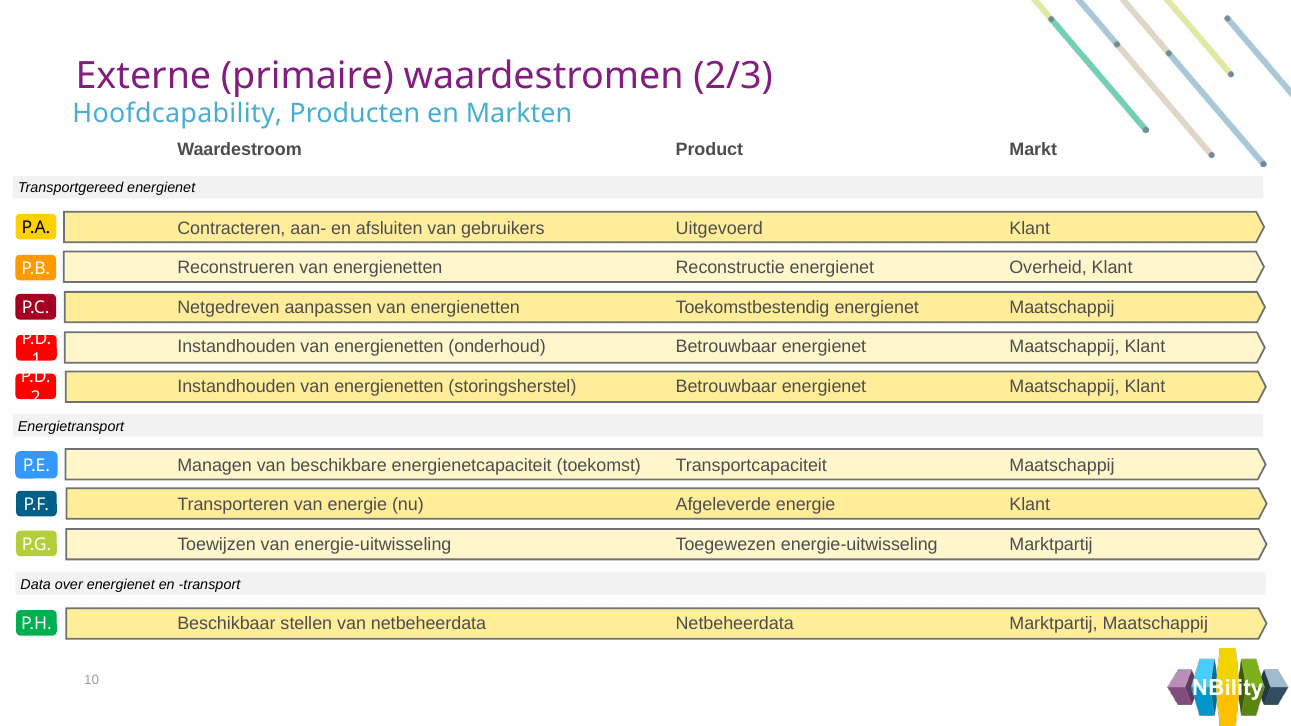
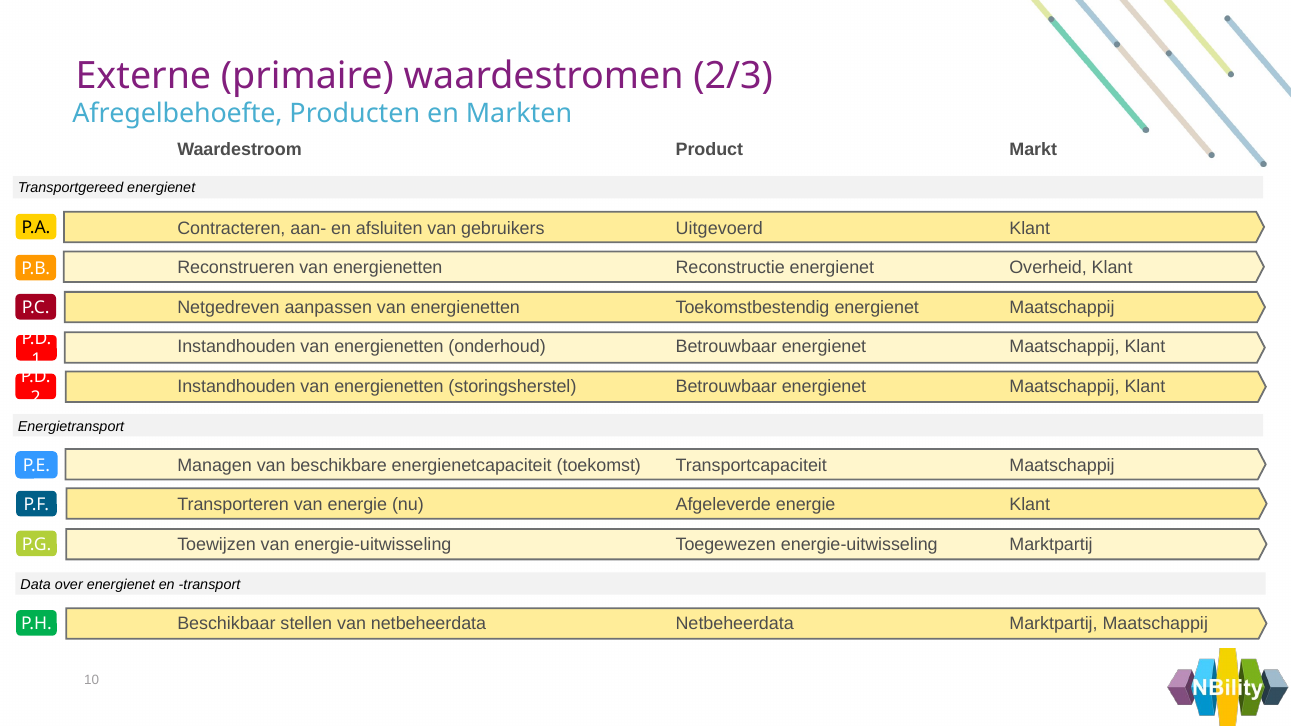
Hoofdcapability: Hoofdcapability -> Afregelbehoefte
